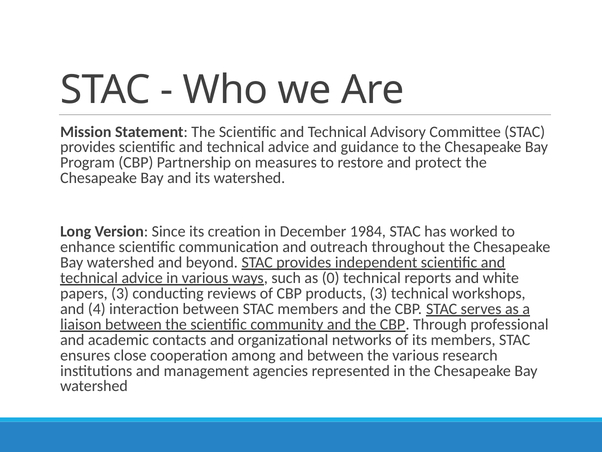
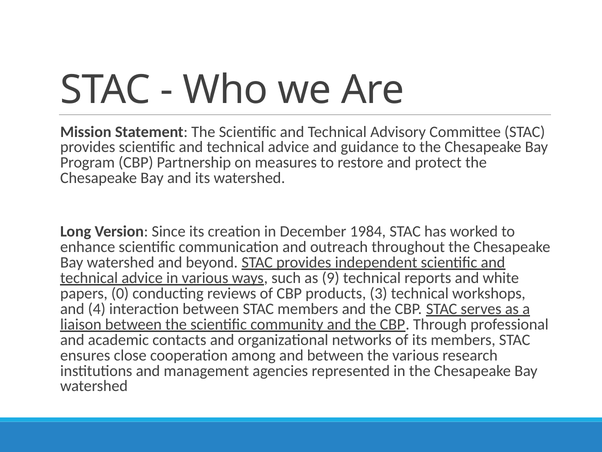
0: 0 -> 9
papers 3: 3 -> 0
